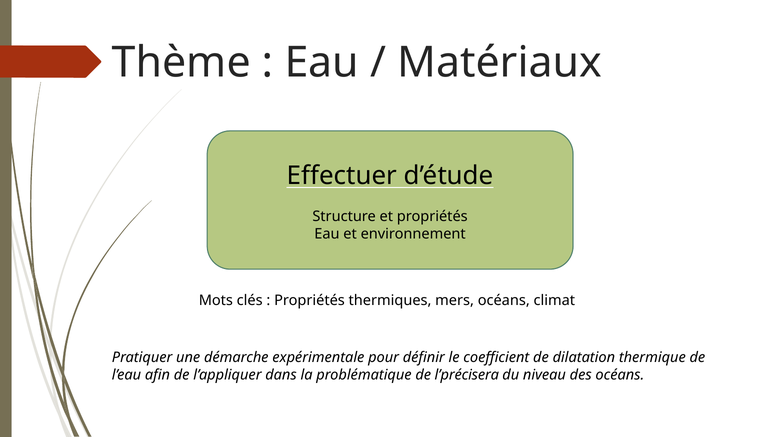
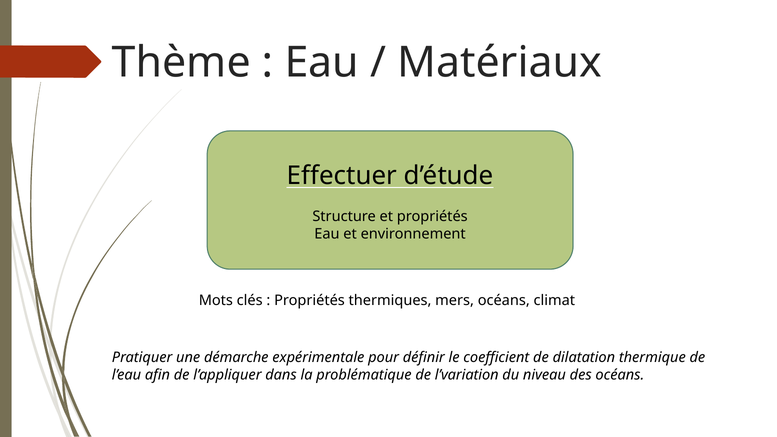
l’précisera: l’précisera -> l’variation
